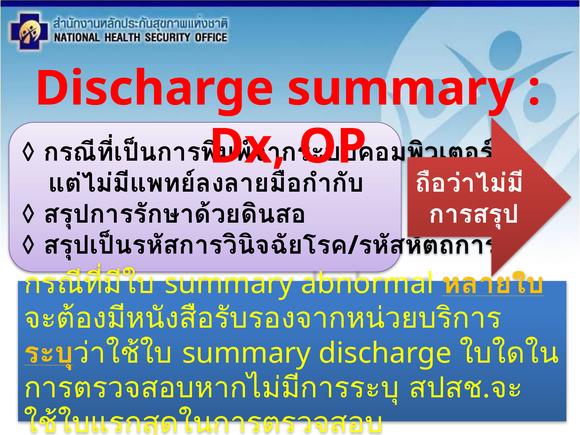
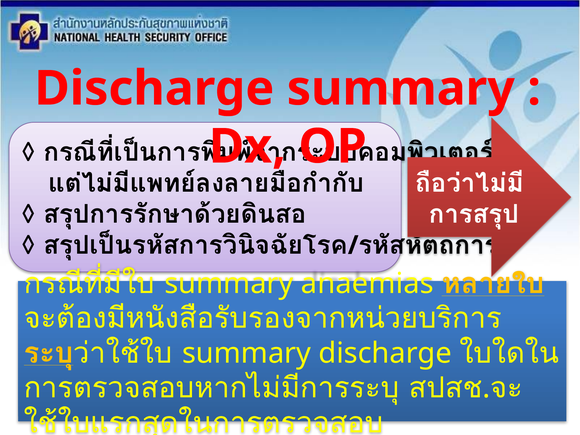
abnormal: abnormal -> anaemias
